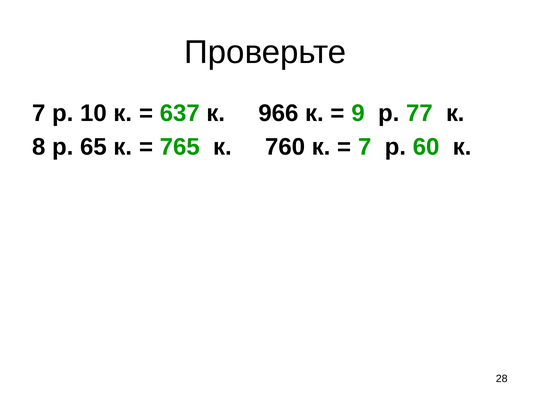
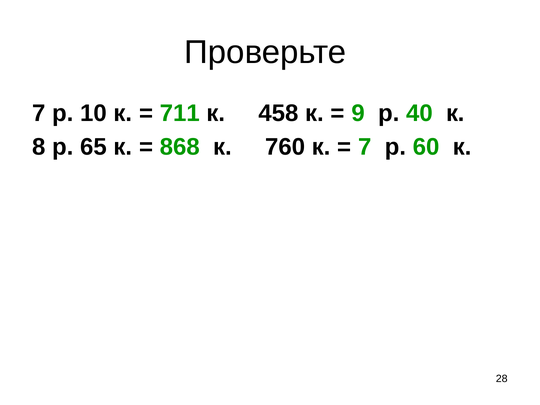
637: 637 -> 711
966: 966 -> 458
77: 77 -> 40
765: 765 -> 868
